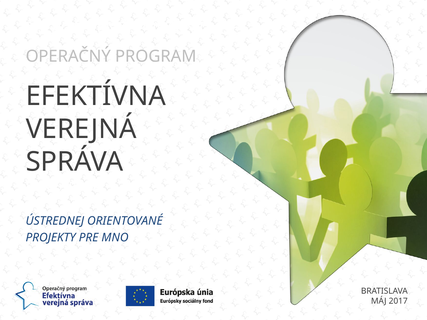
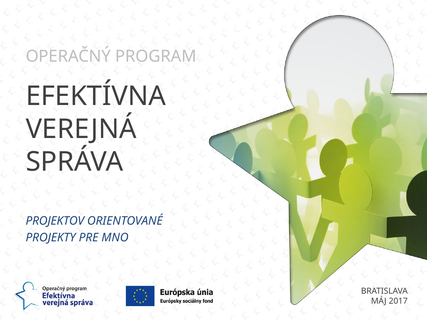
ÚSTREDNEJ: ÚSTREDNEJ -> PROJEKTOV
